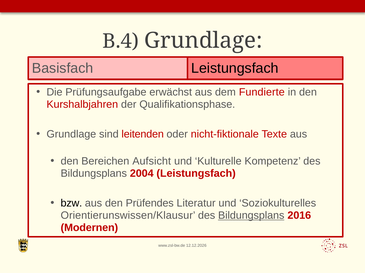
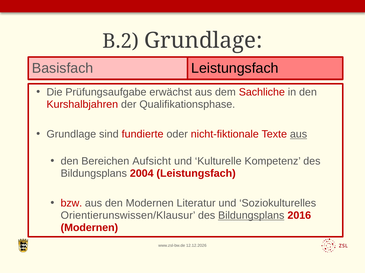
B.4: B.4 -> B.2
Fundierte: Fundierte -> Sachliche
leitenden: leitenden -> fundierte
aus at (299, 135) underline: none -> present
bzw colour: black -> red
den Prüfendes: Prüfendes -> Modernen
